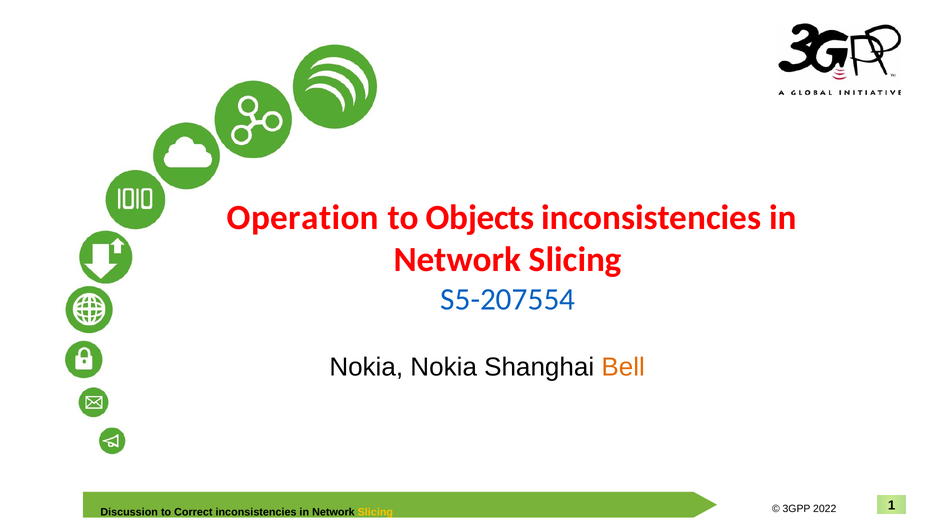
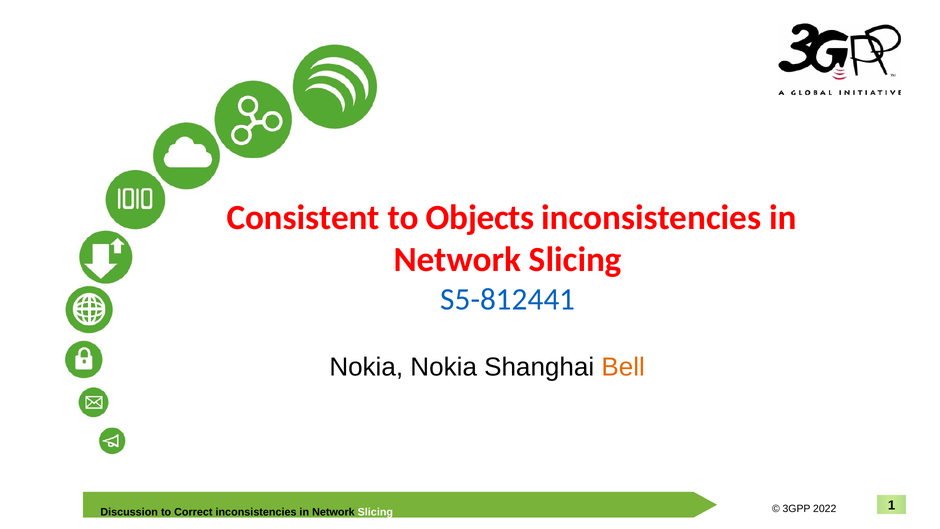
Operation: Operation -> Consistent
S5-207554: S5-207554 -> S5-812441
Slicing at (375, 512) colour: yellow -> white
